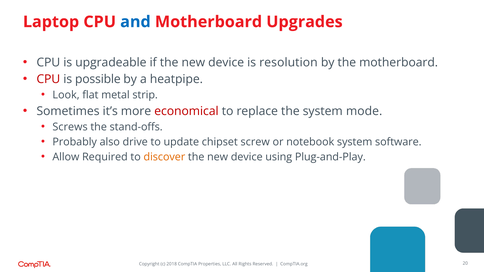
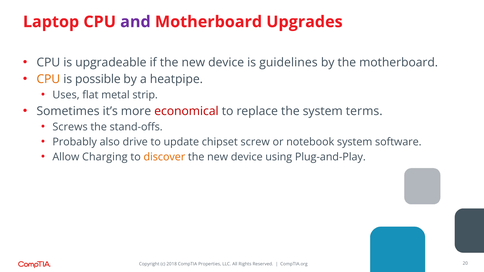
and colour: blue -> purple
resolution: resolution -> guidelines
CPU at (48, 79) colour: red -> orange
Look: Look -> Uses
mode: mode -> terms
Required: Required -> Charging
